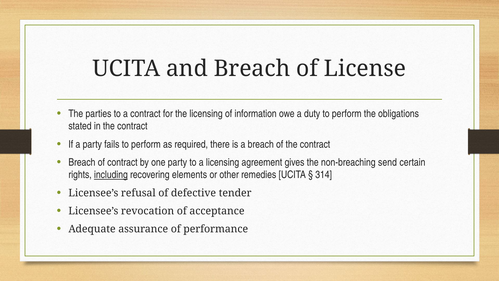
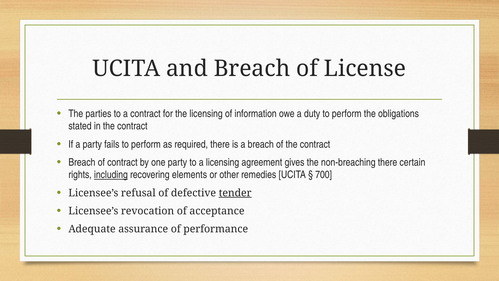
non-breaching send: send -> there
314: 314 -> 700
tender underline: none -> present
